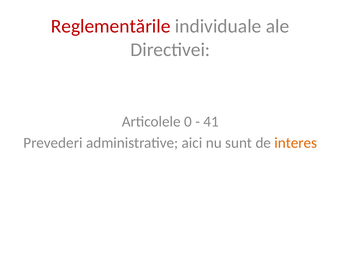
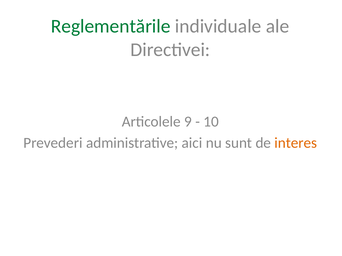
Reglementările colour: red -> green
0: 0 -> 9
41: 41 -> 10
